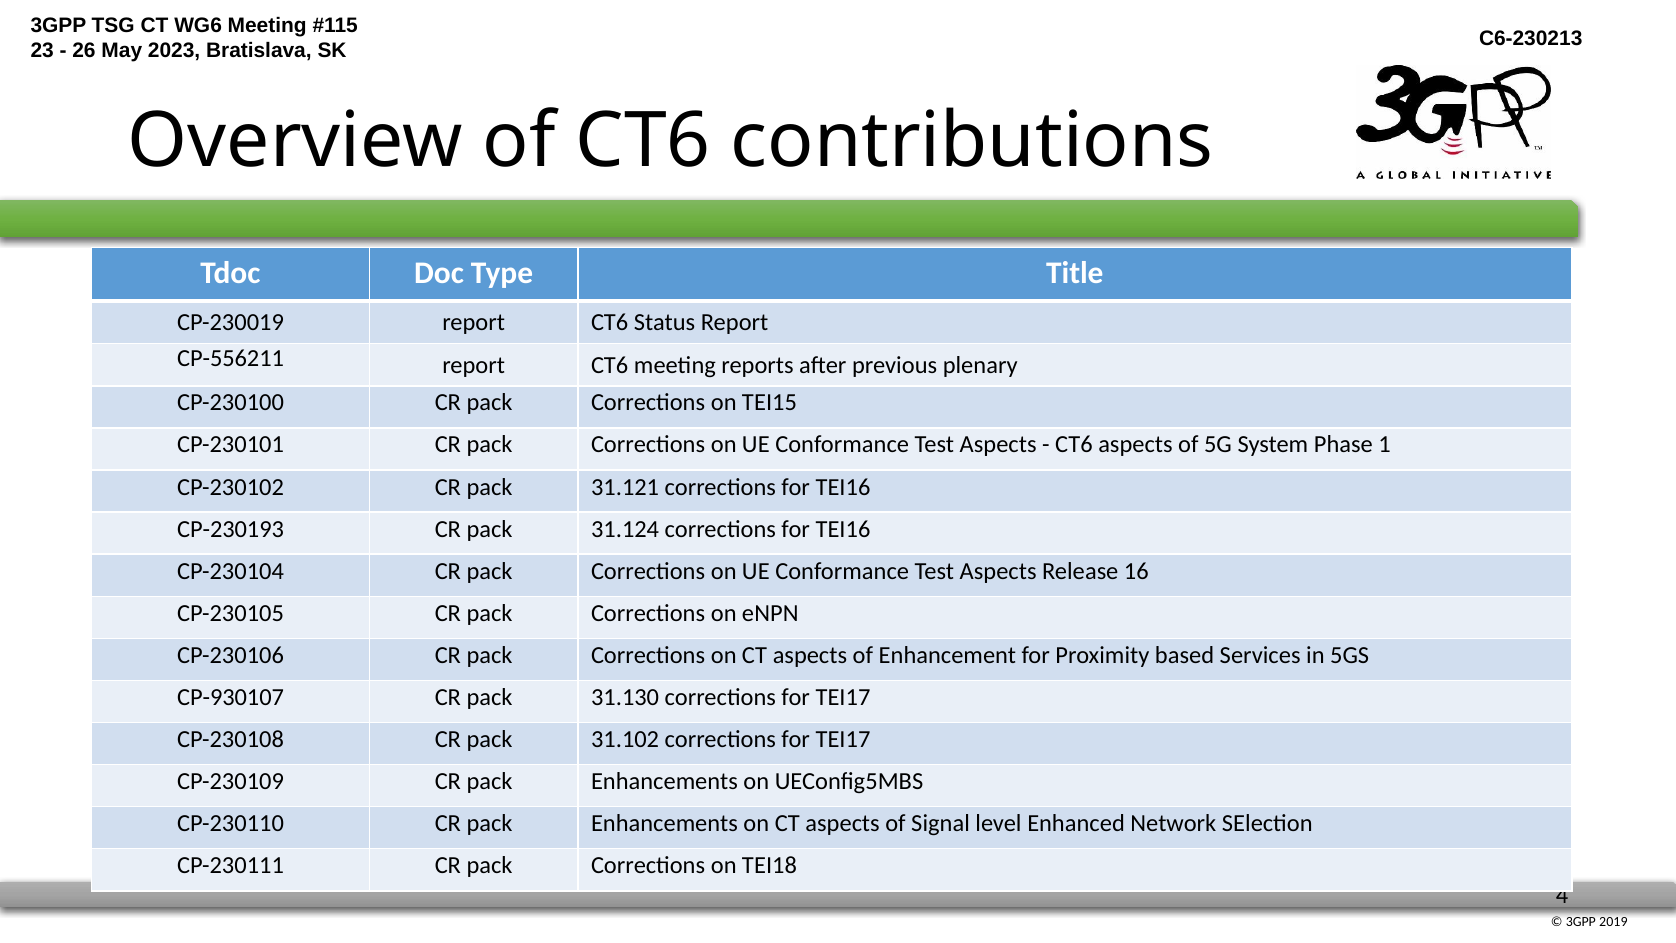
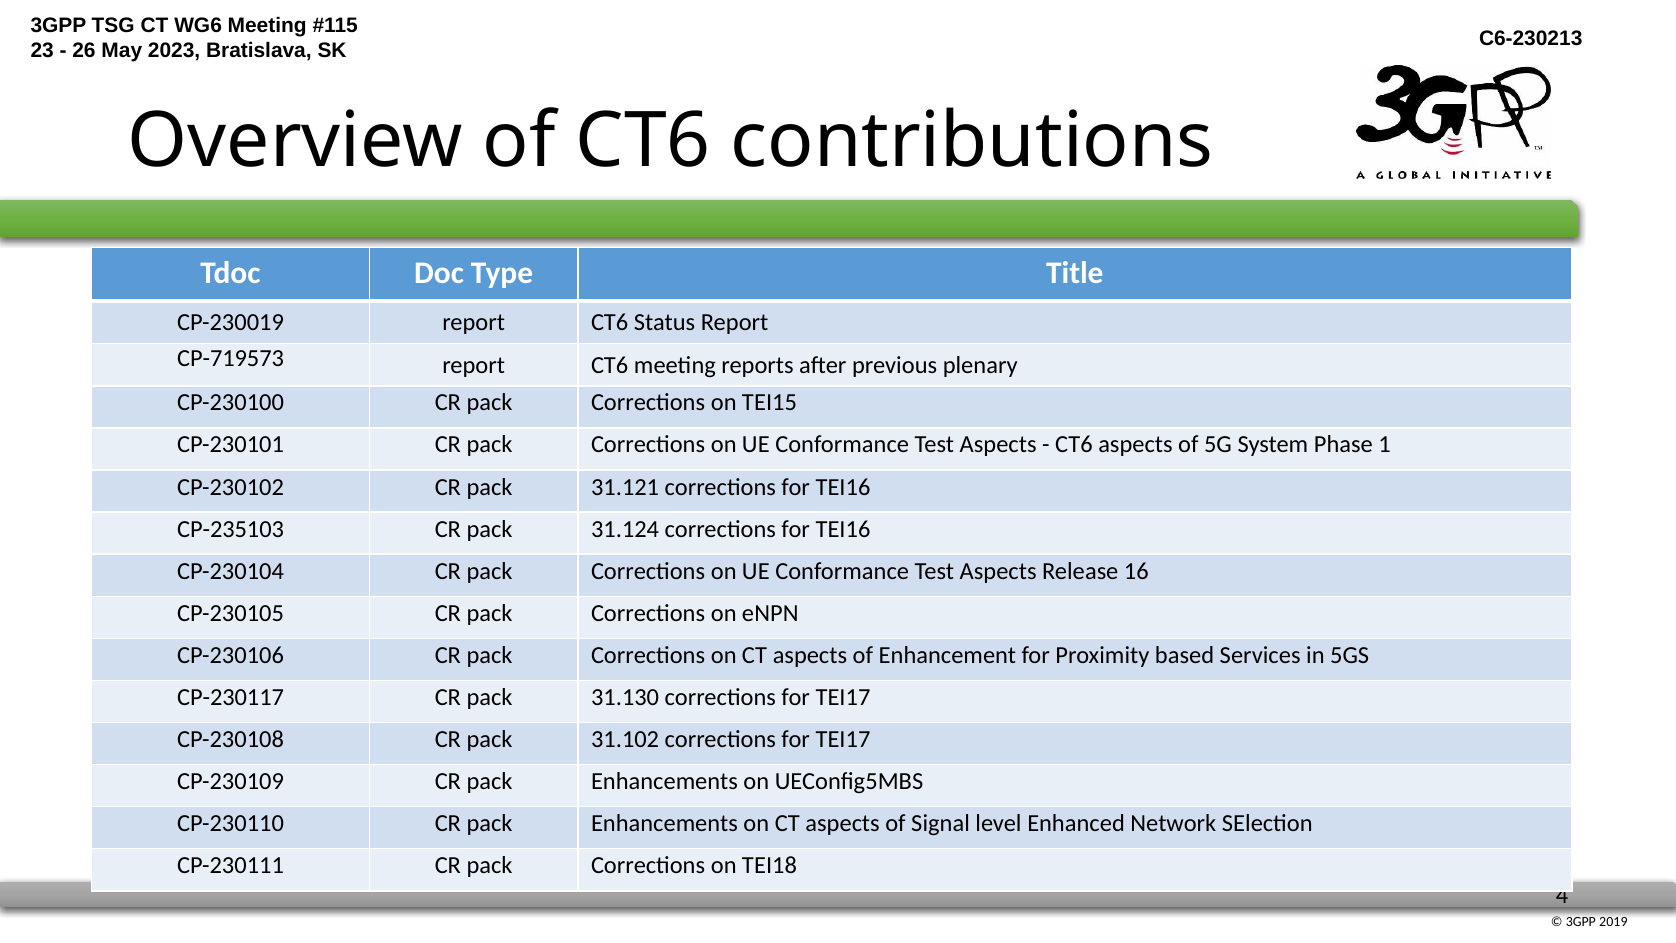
CP-556211: CP-556211 -> CP-719573
CP-230193: CP-230193 -> CP-235103
CP-930107: CP-930107 -> CP-230117
